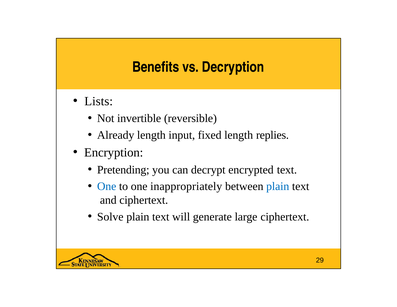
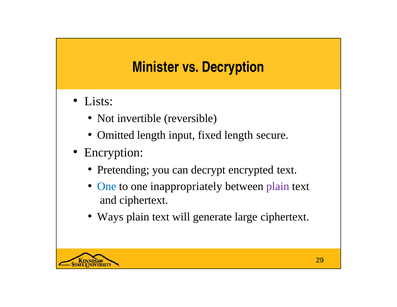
Benefits: Benefits -> Minister
Already: Already -> Omitted
replies: replies -> secure
plain at (278, 186) colour: blue -> purple
Solve: Solve -> Ways
